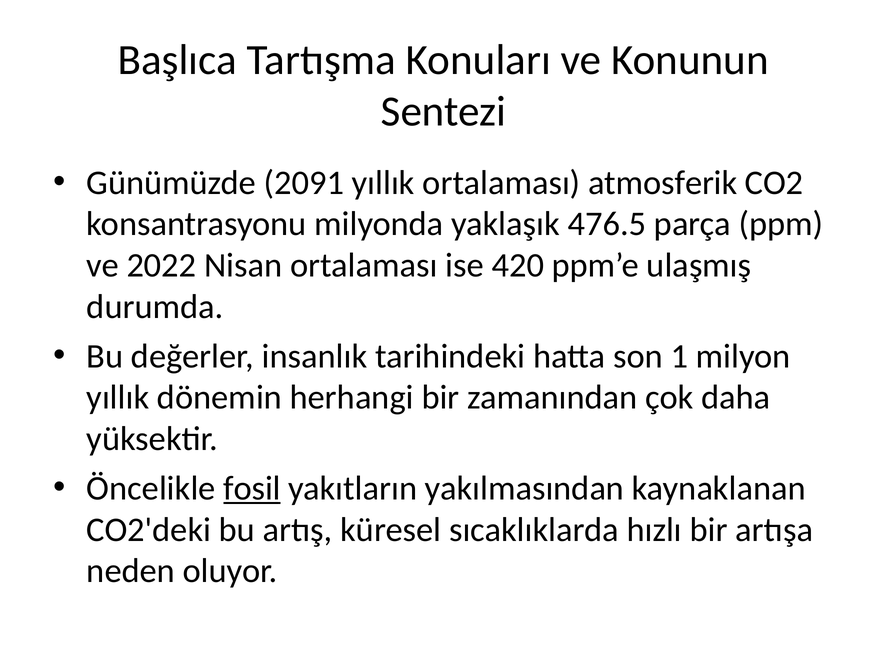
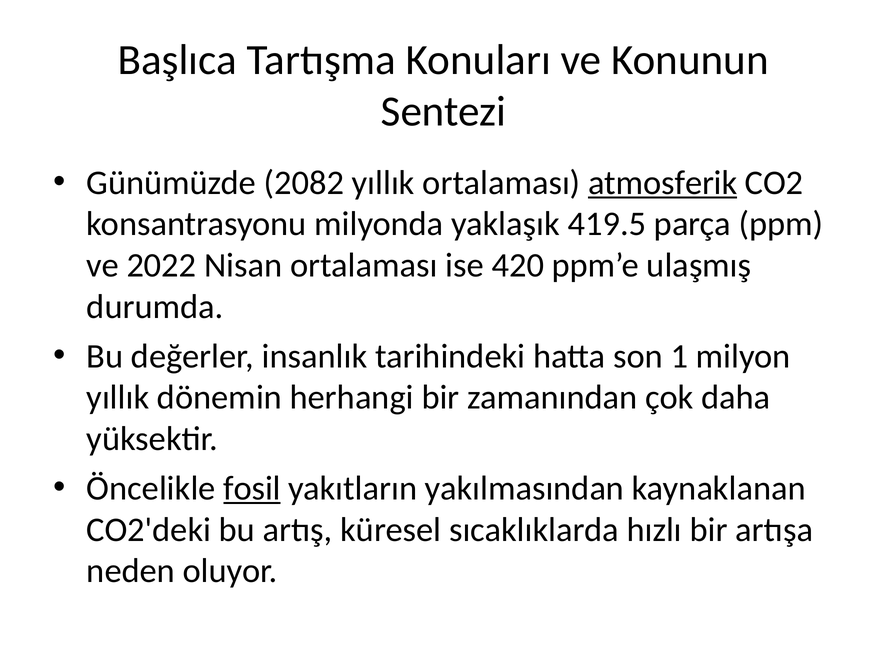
2091: 2091 -> 2082
atmosferik underline: none -> present
476.5: 476.5 -> 419.5
